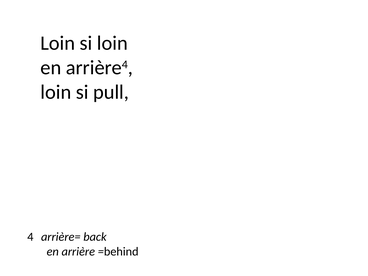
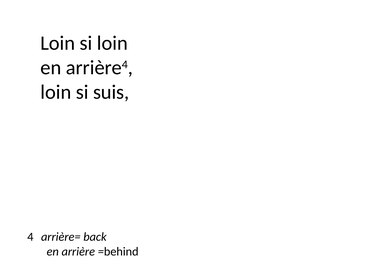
pull: pull -> suis
